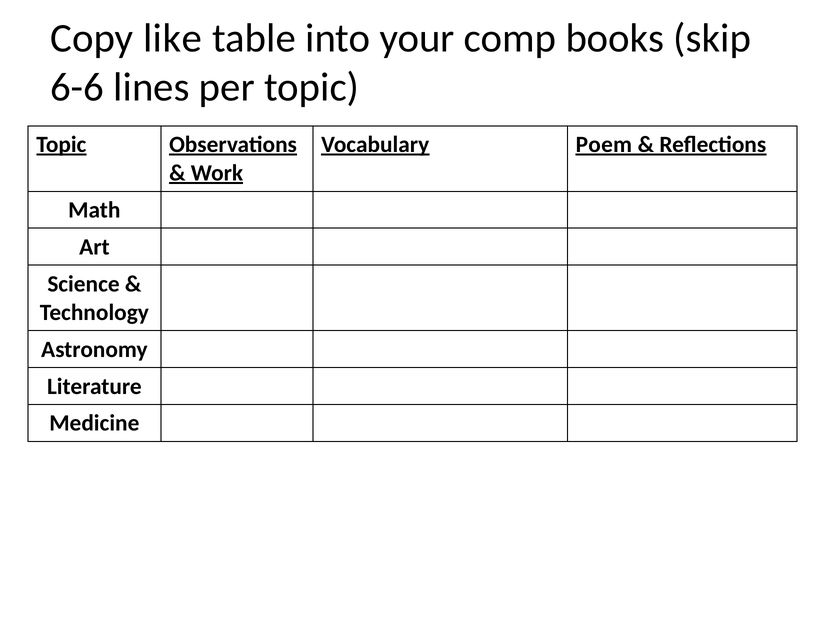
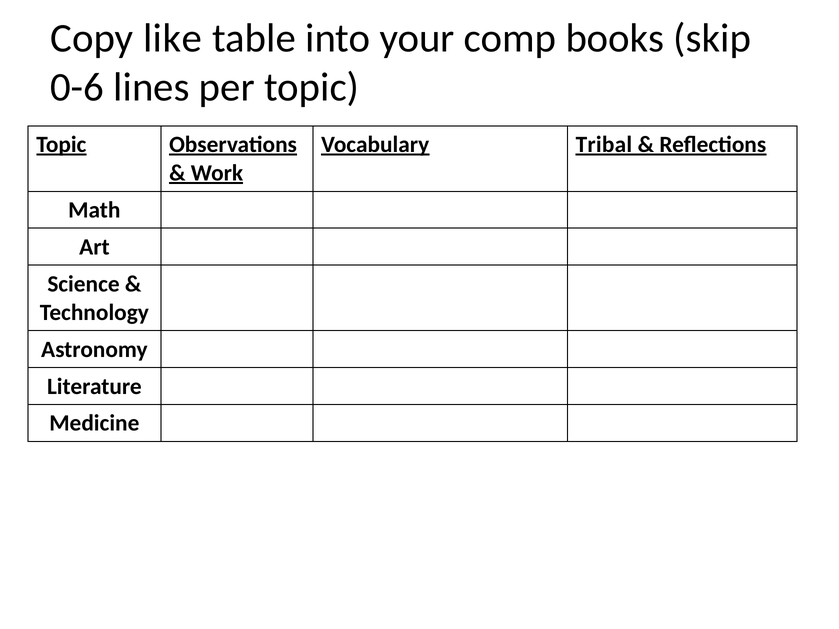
6-6: 6-6 -> 0-6
Poem: Poem -> Tribal
